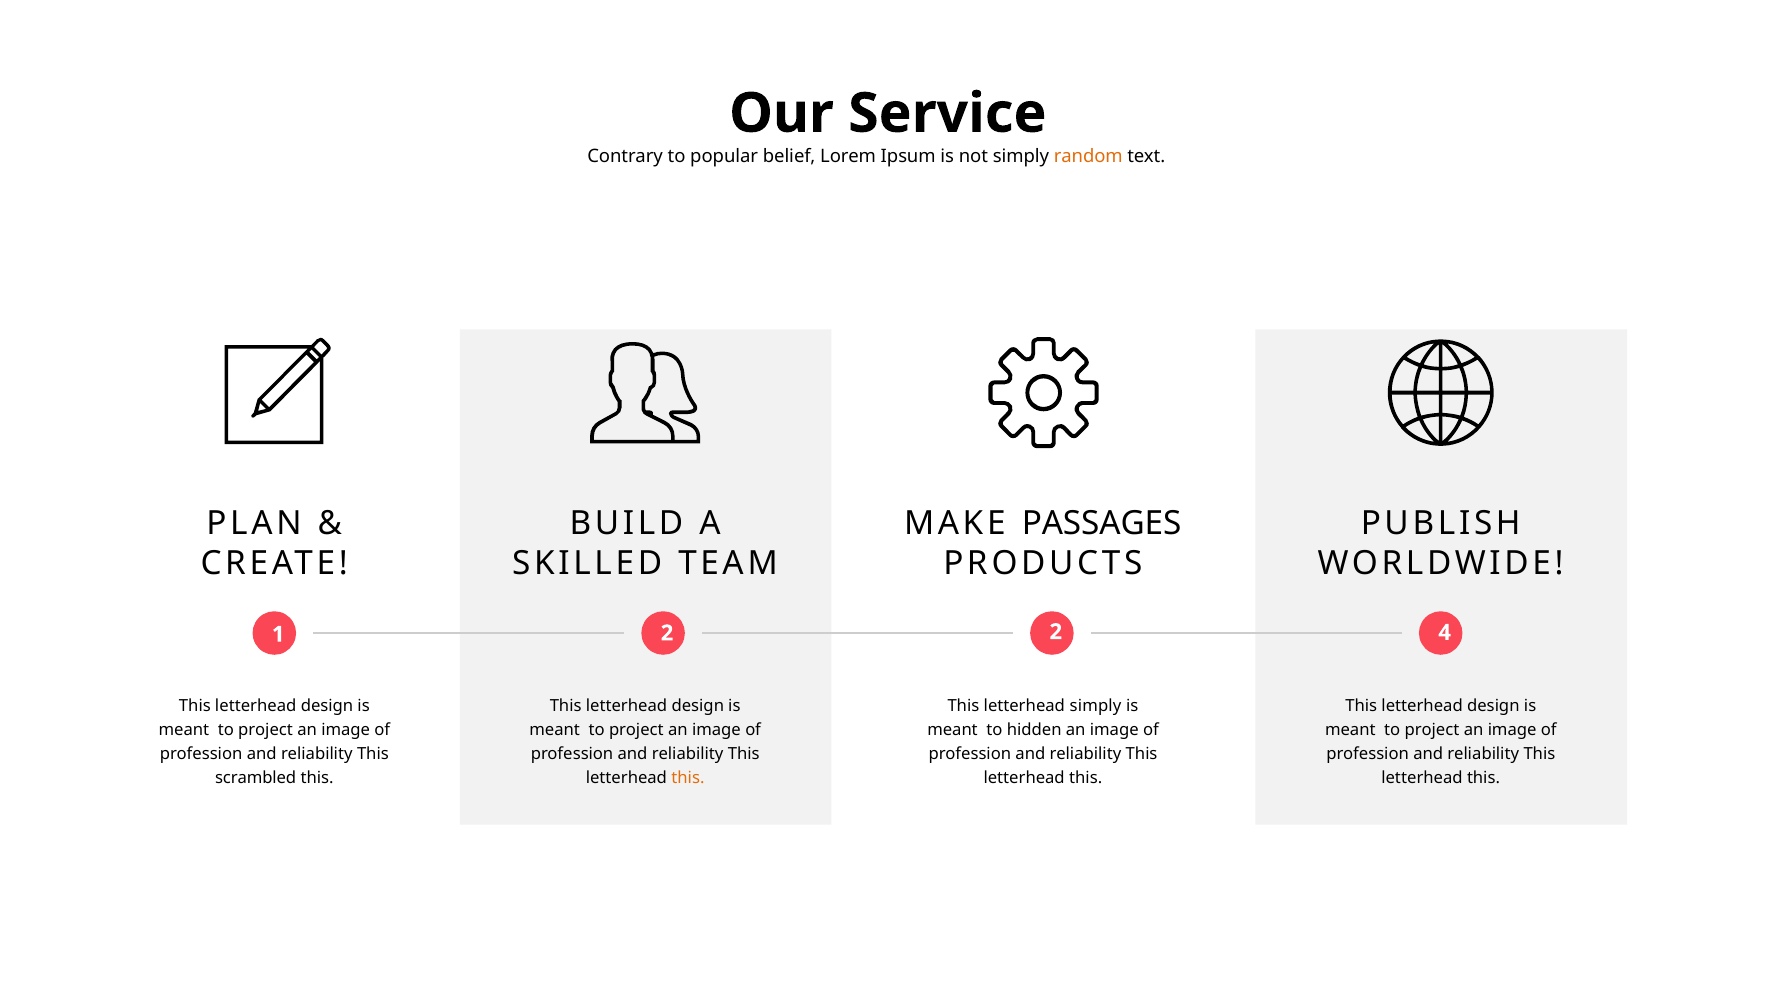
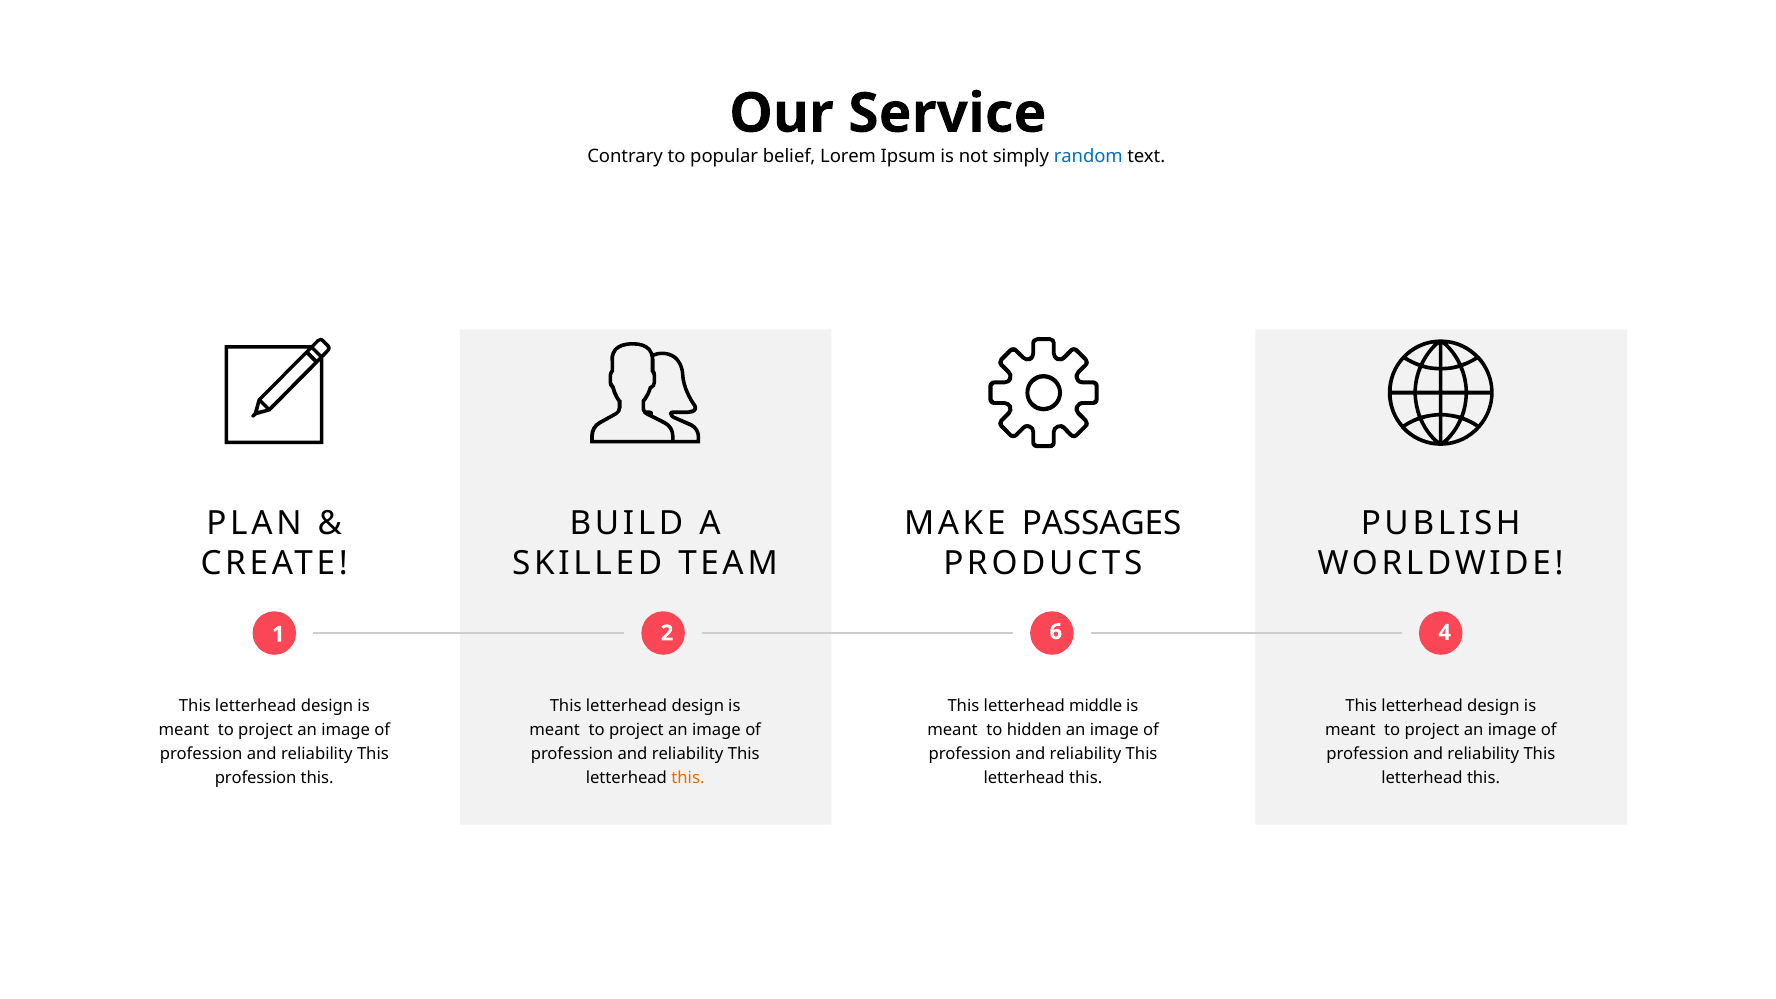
random colour: orange -> blue
2 2: 2 -> 6
letterhead simply: simply -> middle
scrambled at (256, 778): scrambled -> profession
